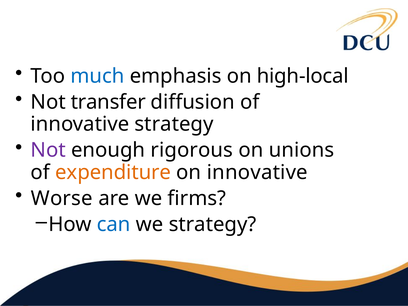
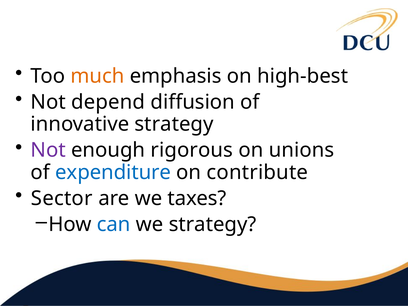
much colour: blue -> orange
high-local: high-local -> high-best
transfer: transfer -> depend
expenditure colour: orange -> blue
on innovative: innovative -> contribute
Worse: Worse -> Sector
firms: firms -> taxes
